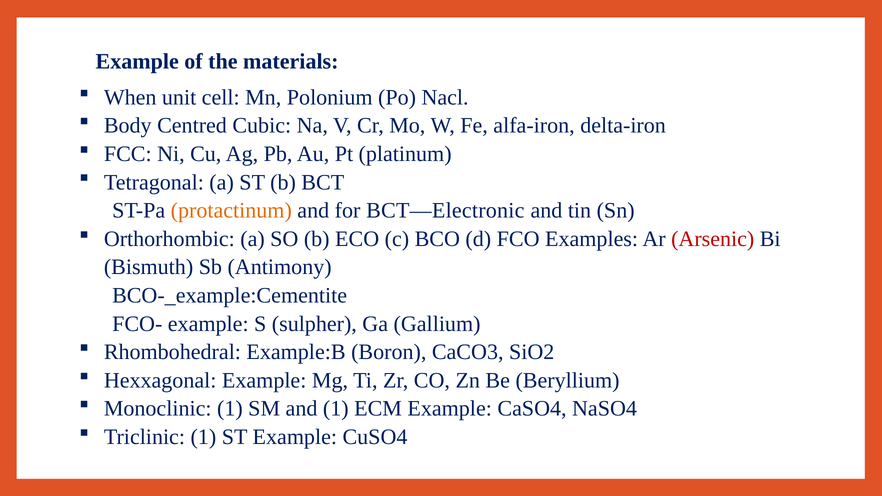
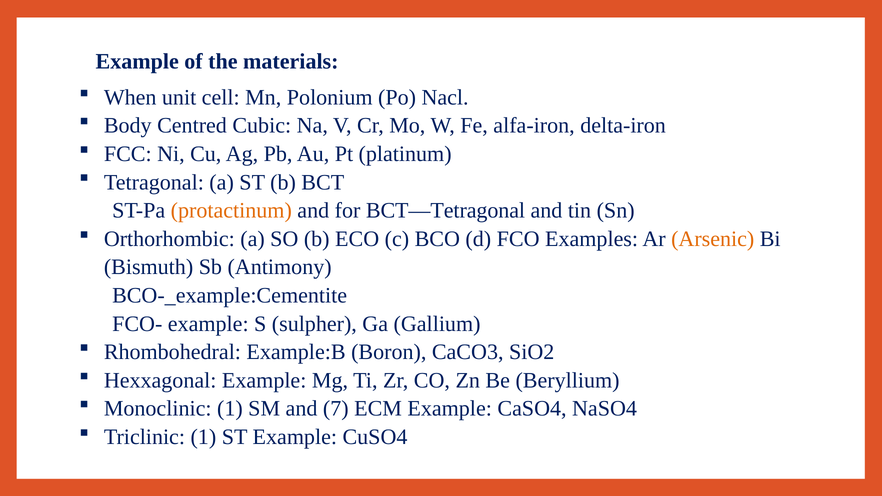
BCT—Electronic: BCT—Electronic -> BCT—Tetragonal
Arsenic colour: red -> orange
and 1: 1 -> 7
